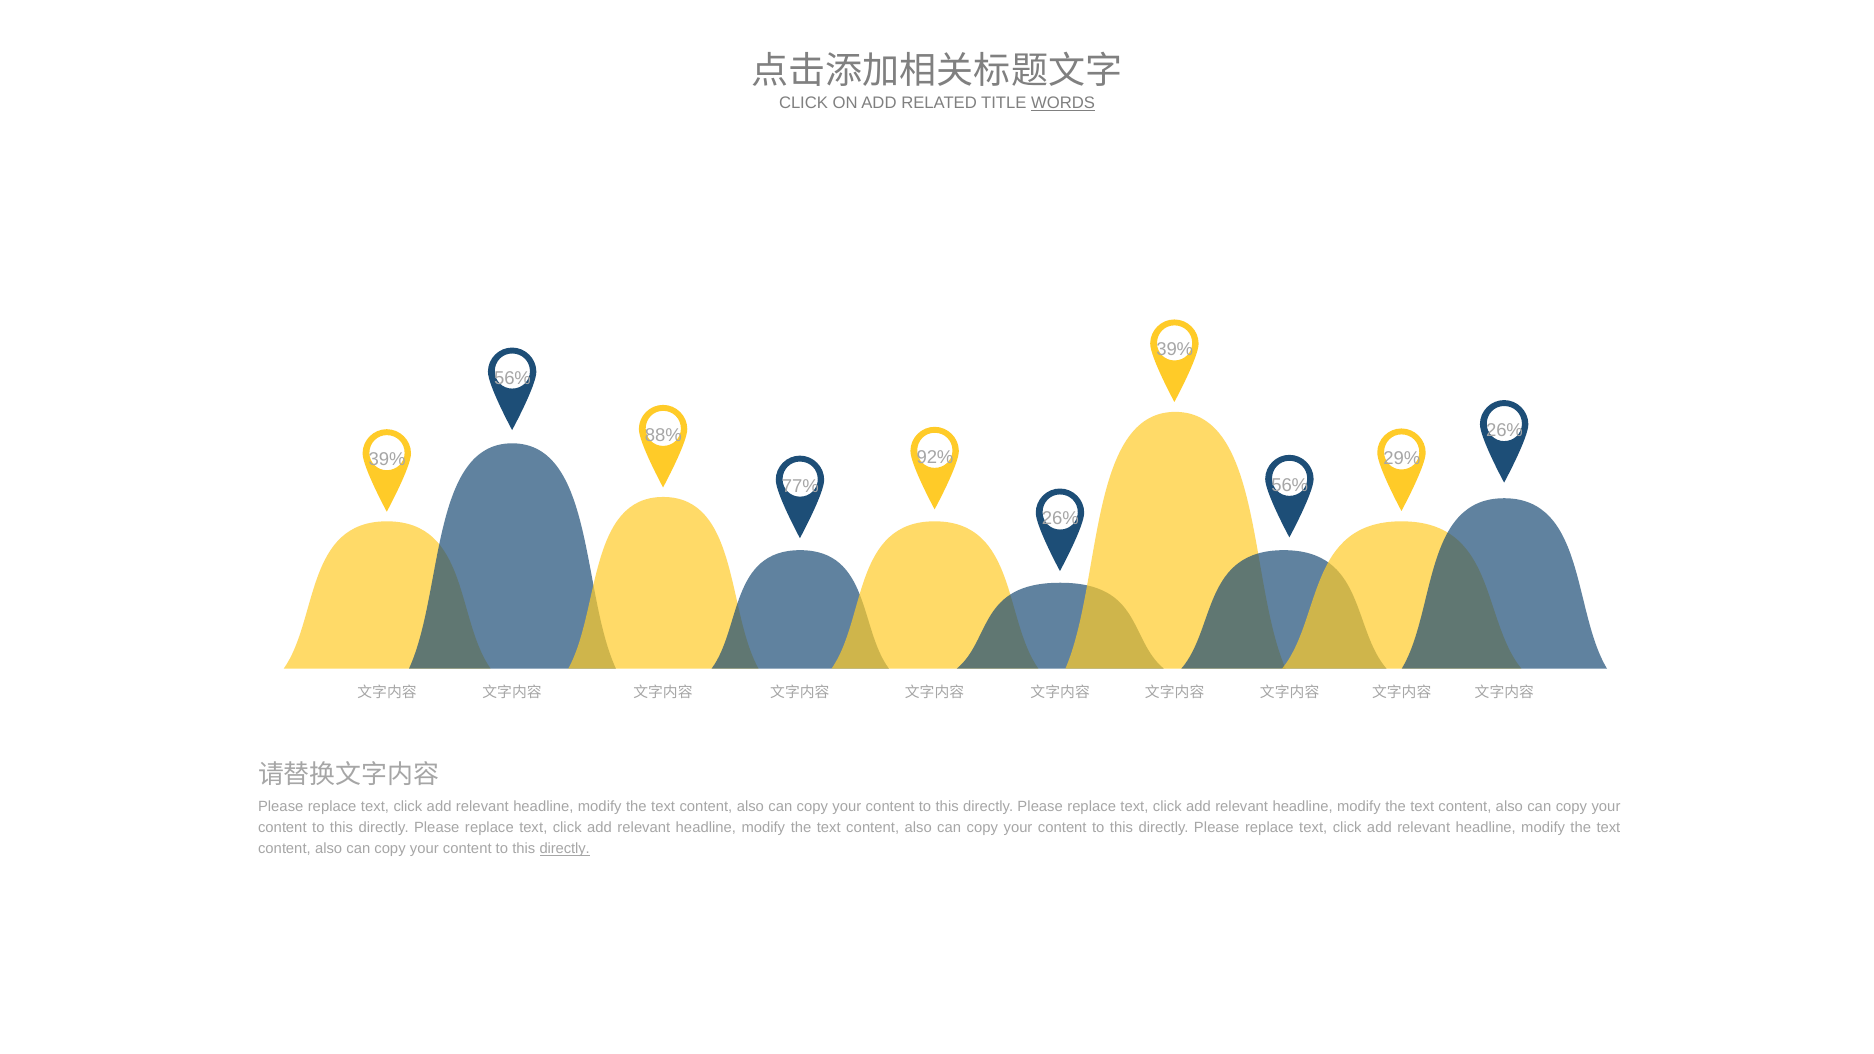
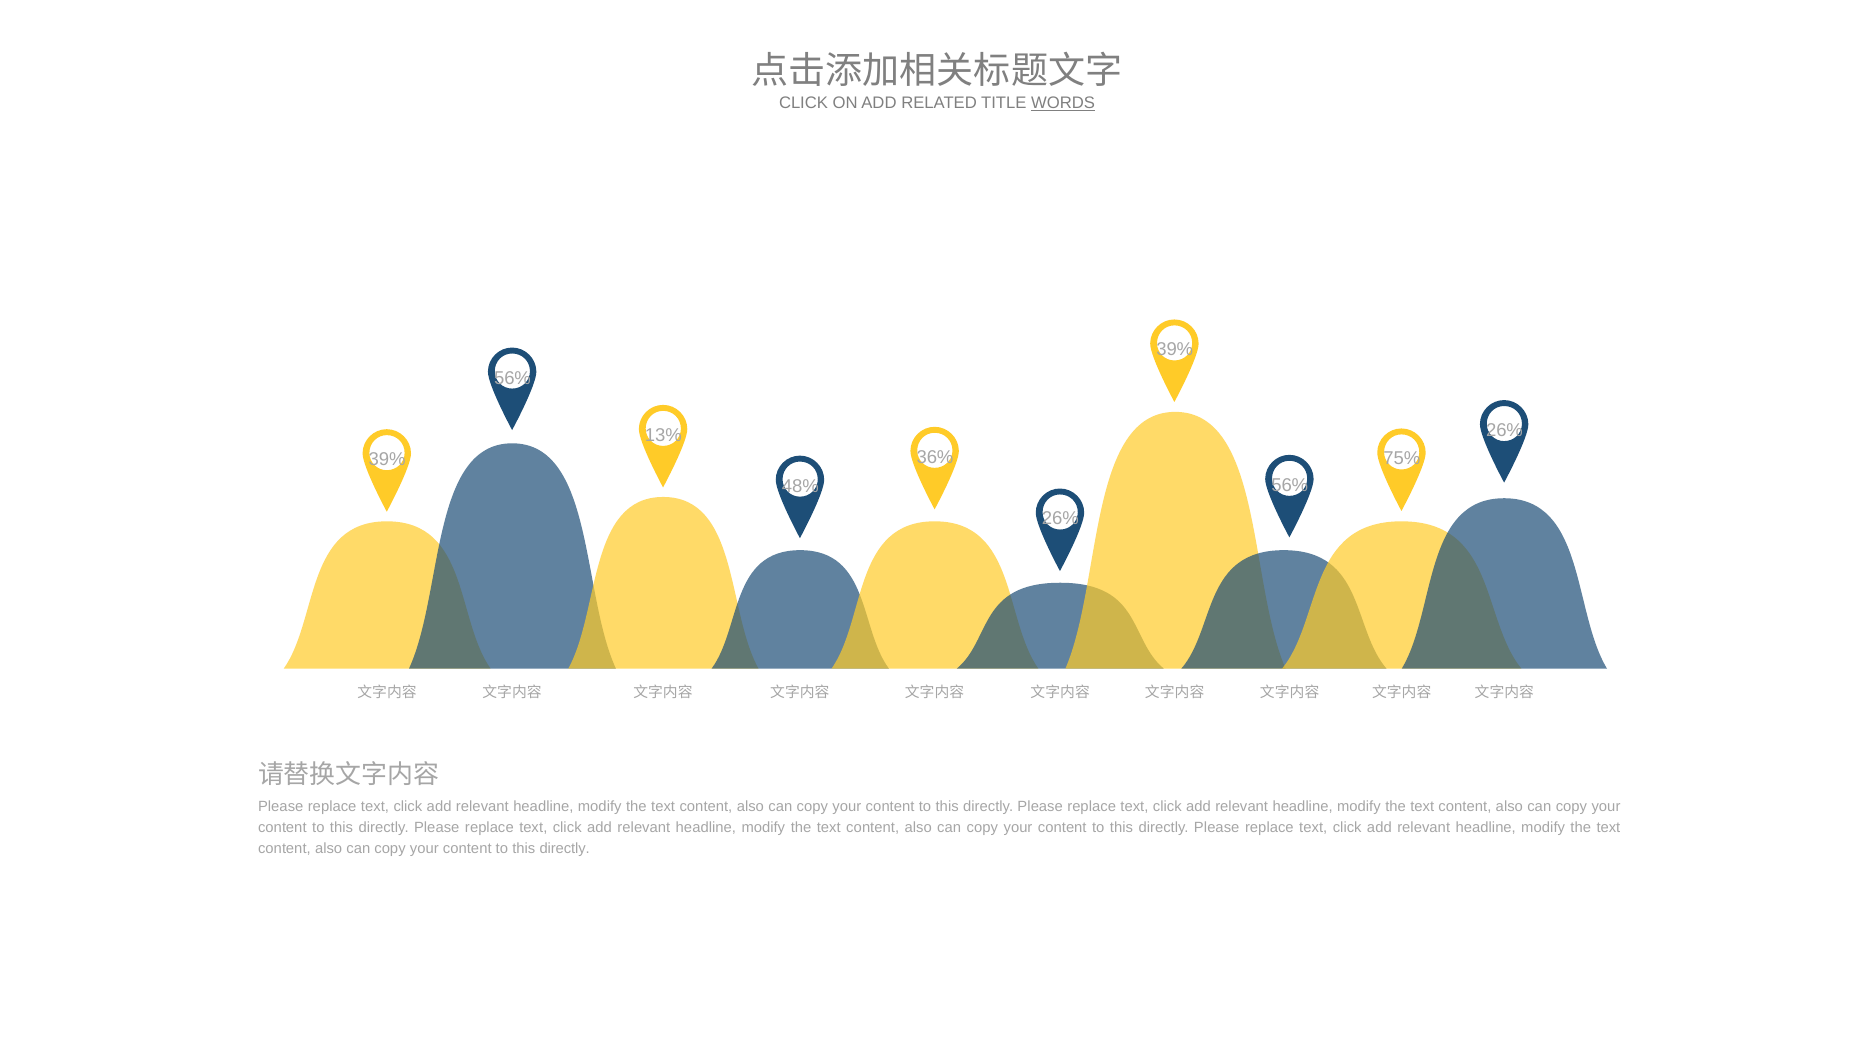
88%: 88% -> 13%
92%: 92% -> 36%
29%: 29% -> 75%
77%: 77% -> 48%
directly at (565, 849) underline: present -> none
